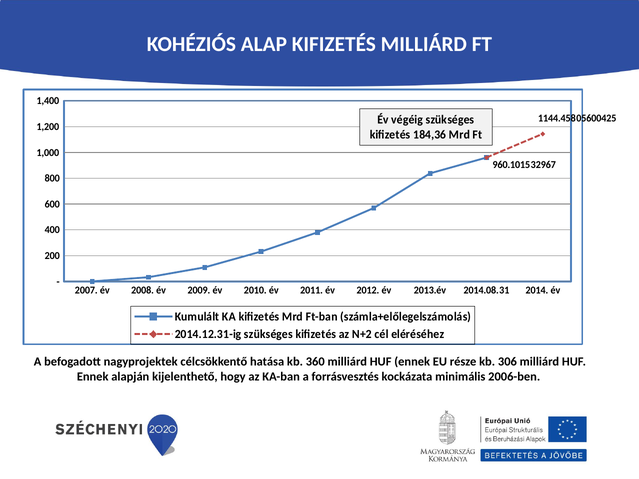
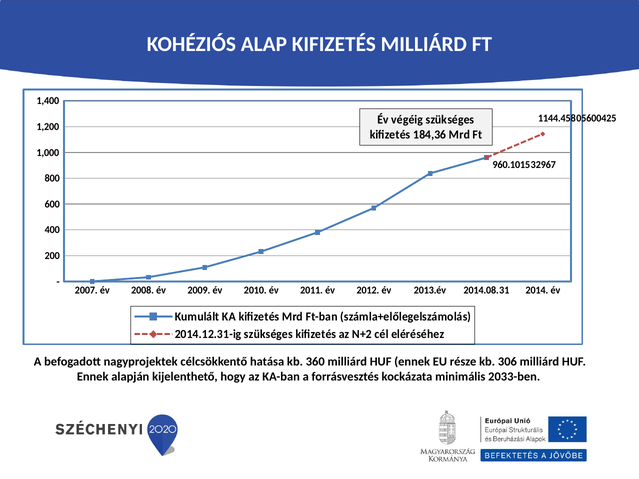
2006-ben: 2006-ben -> 2033-ben
